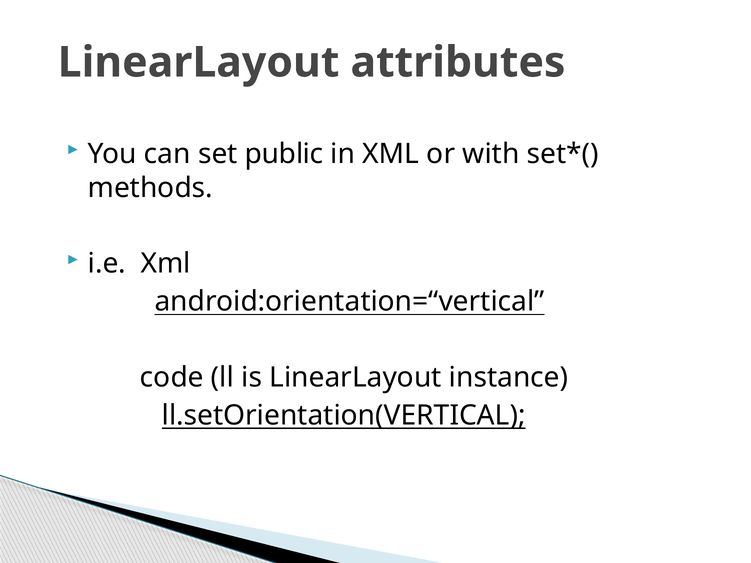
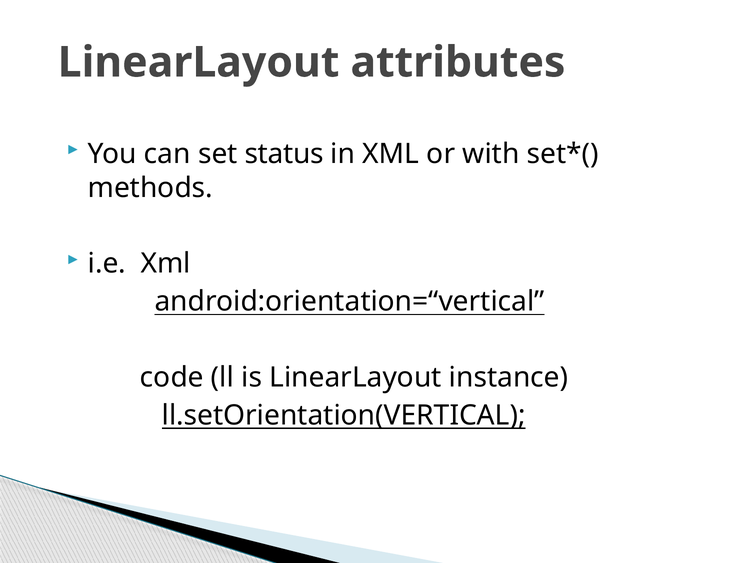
public: public -> status
